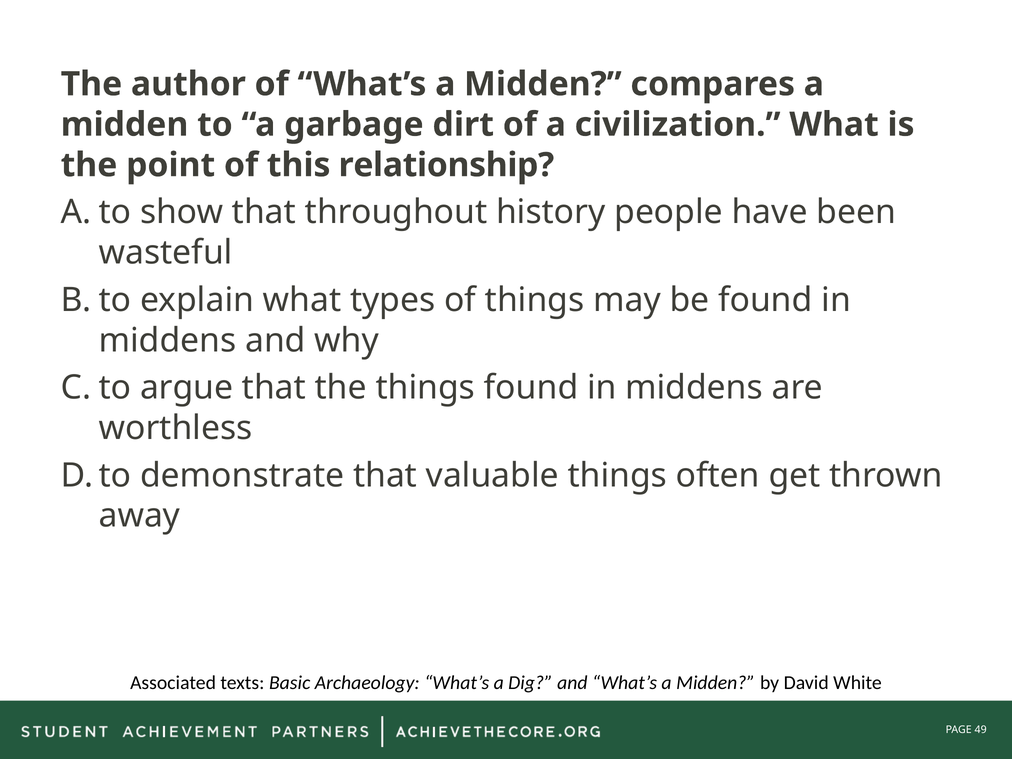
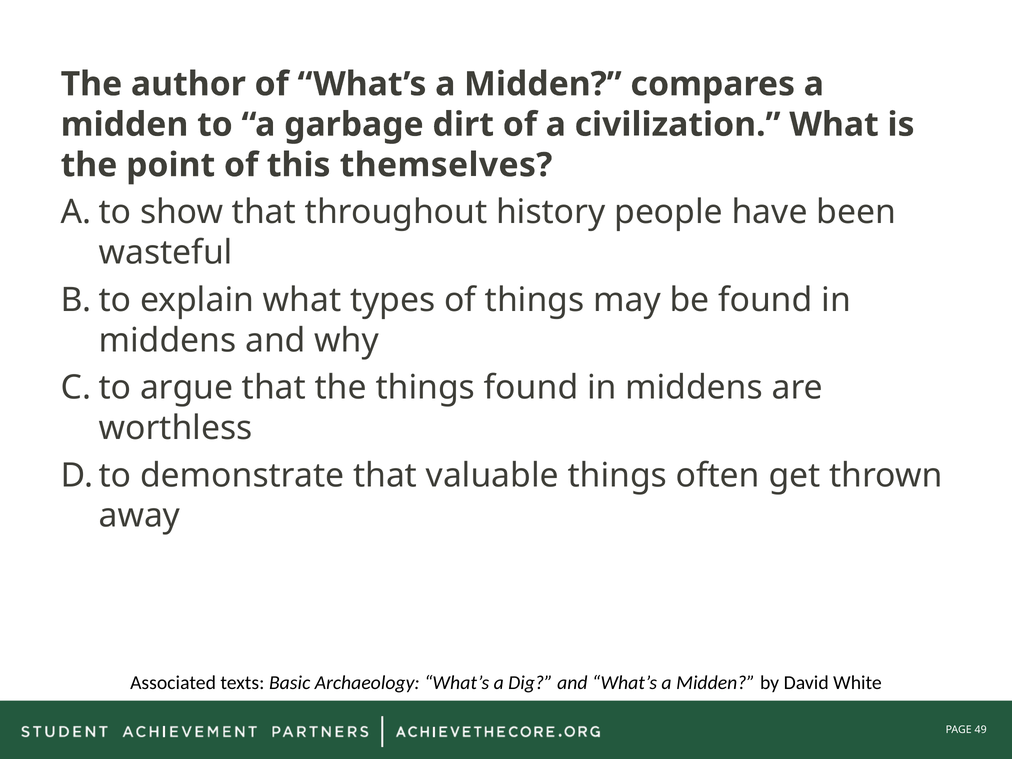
relationship: relationship -> themselves
